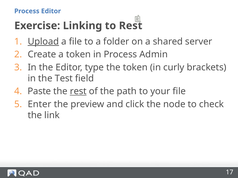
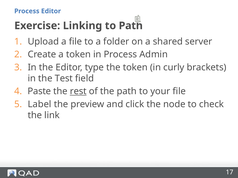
to Rest: Rest -> Path
Upload underline: present -> none
Enter: Enter -> Label
